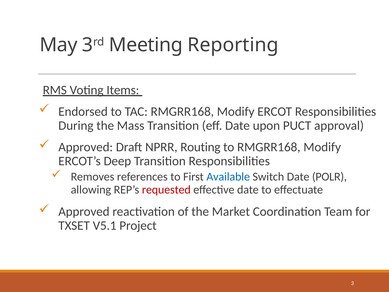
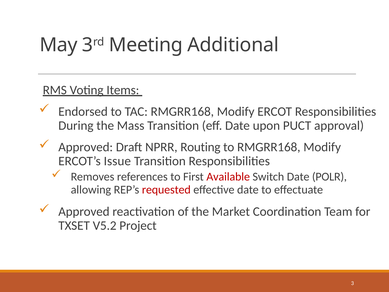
Reporting: Reporting -> Additional
Deep: Deep -> Issue
Available colour: blue -> red
V5.1: V5.1 -> V5.2
